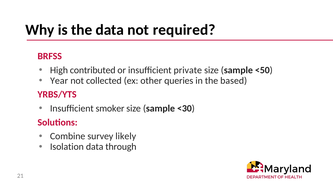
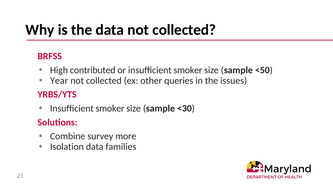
data not required: required -> collected
or insufficient private: private -> smoker
based: based -> issues
likely: likely -> more
through: through -> families
